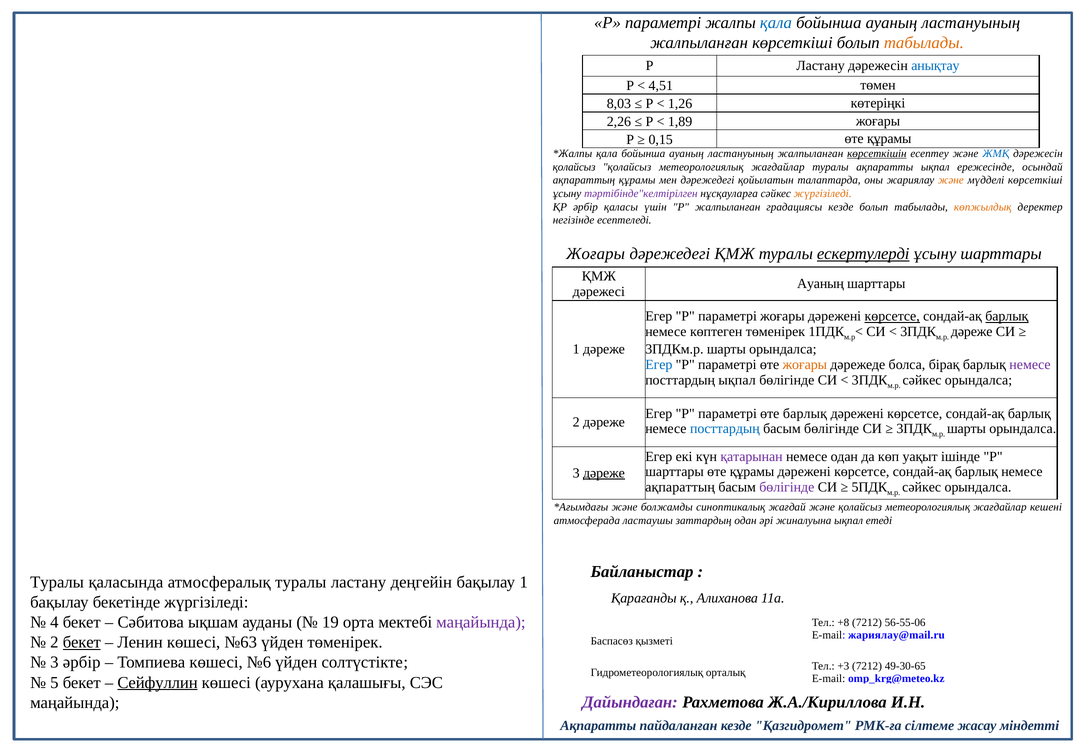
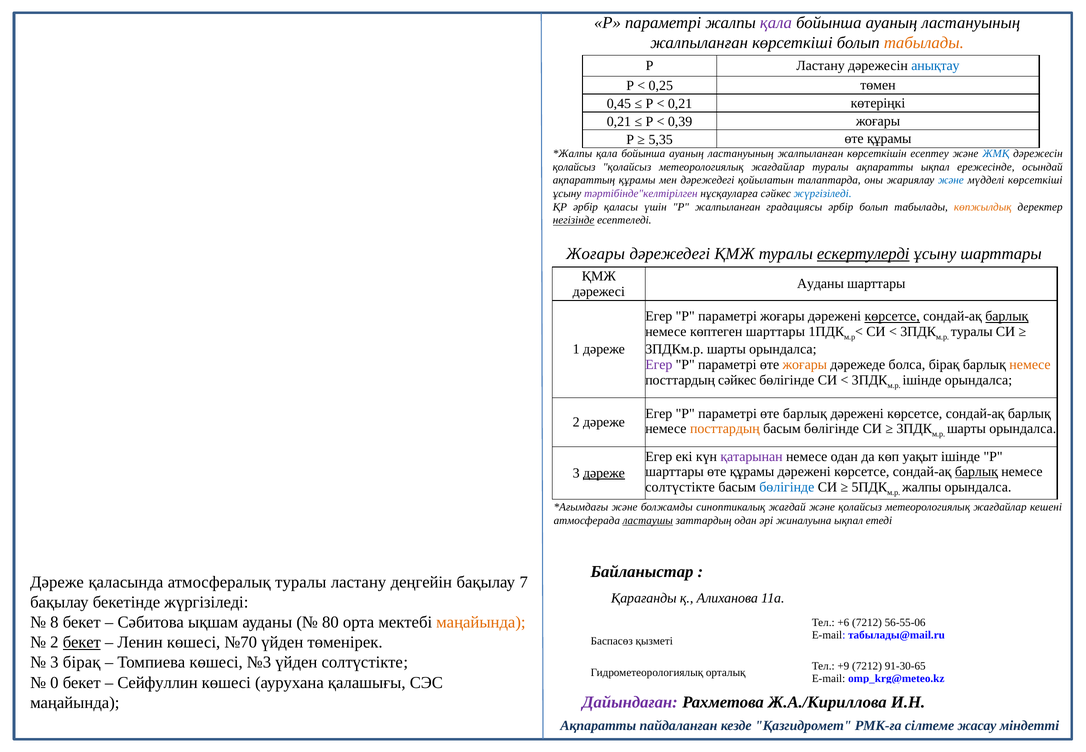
қала at (776, 23) colour: blue -> purple
4,51: 4,51 -> 0,25
8,03: 8,03 -> 0,45
1,26 at (680, 104): 1,26 -> 0,21
2,26 at (619, 121): 2,26 -> 0,21
1,89: 1,89 -> 0,39
0,15: 0,15 -> 5,35
көрсеткішін underline: present -> none
және at (951, 180) colour: orange -> blue
жүргізіледі at (823, 194) colour: orange -> blue
градациясы кезде: кезде -> әрбір
негізінде underline: none -> present
Ауаның at (820, 284): Ауаның -> Ауданы
көптеген төменірек: төменірек -> шарттары
дәреже at (972, 332): дәреже -> туралы
Егер at (659, 365) colour: blue -> purple
немесе at (1030, 365) colour: purple -> orange
посттардың ықпал: ықпал -> сәйкес
сәйкес at (922, 380): сәйкес -> ішінде
посттардың at (725, 429) colour: blue -> orange
барлық at (976, 472) underline: none -> present
ақпараттың at (680, 487): ақпараттың -> солтүстікте
бөлігінде at (787, 487) colour: purple -> blue
сәйкес at (922, 487): сәйкес -> жалпы
ластаушы underline: none -> present
Туралы at (57, 582): Туралы -> Дәреже
бақылау 1: 1 -> 7
4: 4 -> 8
19: 19 -> 80
маңайында at (481, 622) colour: purple -> orange
+8: +8 -> +6
жариялау@mail.ru: жариялау@mail.ru -> табылады@mail.ru
№63: №63 -> №70
3 әрбір: әрбір -> бірақ
№6: №6 -> №3
+3: +3 -> +9
49-30-65: 49-30-65 -> 91-30-65
5: 5 -> 0
Сейфуллин underline: present -> none
